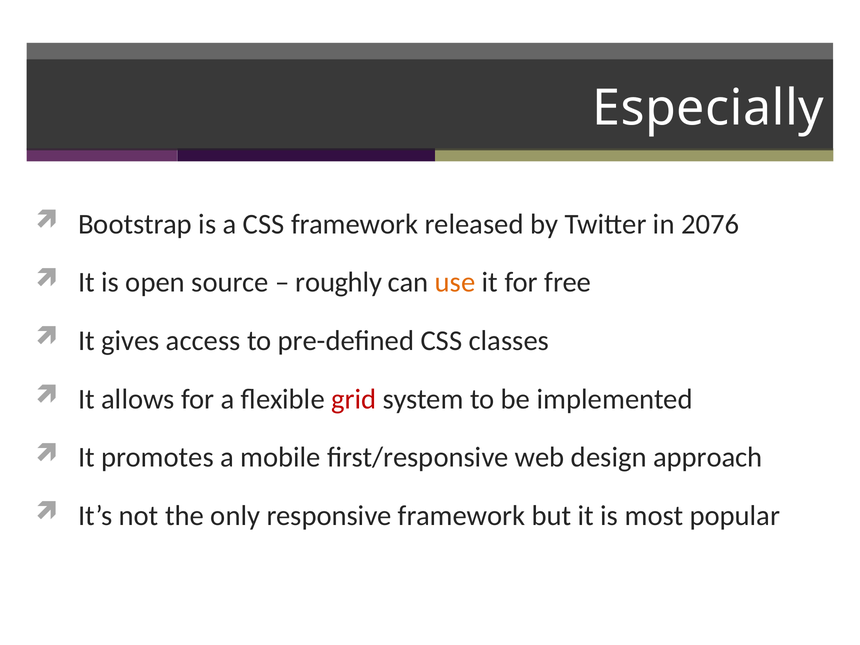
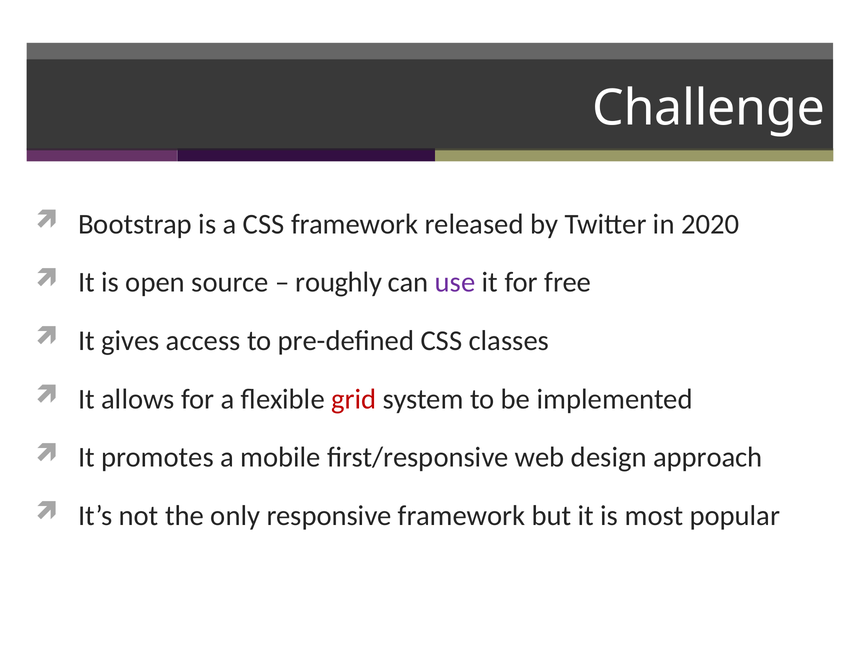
Especially: Especially -> Challenge
2076: 2076 -> 2020
use colour: orange -> purple
